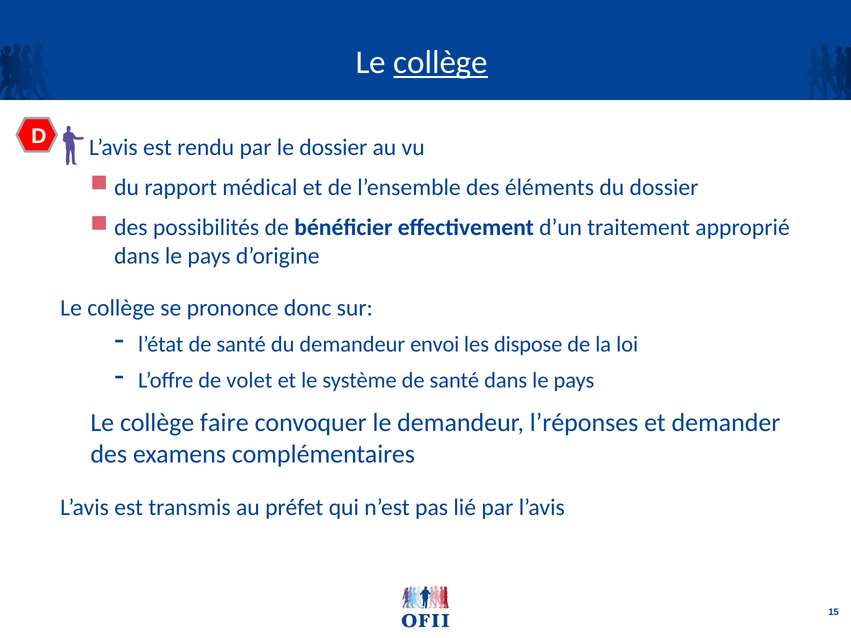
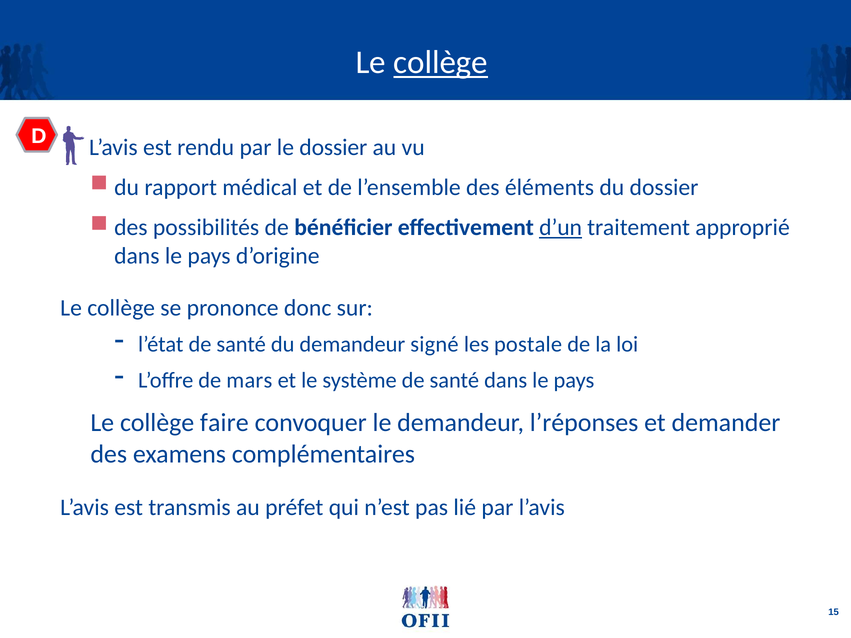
d’un underline: none -> present
envoi: envoi -> signé
dispose: dispose -> postale
volet: volet -> mars
